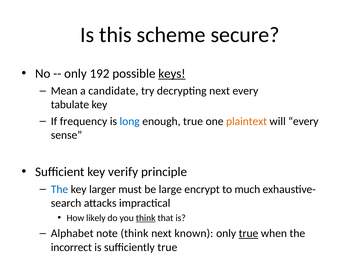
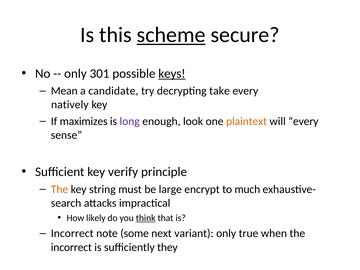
scheme underline: none -> present
192: 192 -> 301
decrypting next: next -> take
tabulate: tabulate -> natively
frequency: frequency -> maximizes
long colour: blue -> purple
enough true: true -> look
The at (60, 189) colour: blue -> orange
larger: larger -> string
Alphabet at (72, 233): Alphabet -> Incorrect
note think: think -> some
known: known -> variant
true at (249, 233) underline: present -> none
sufficiently true: true -> they
